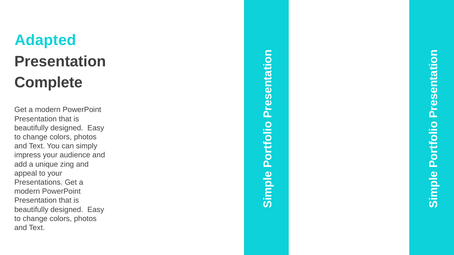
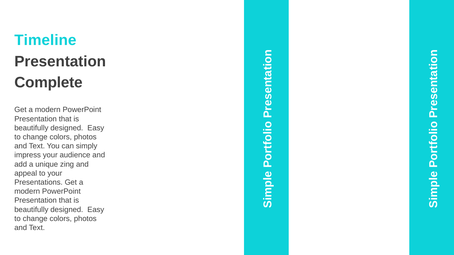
Adapted: Adapted -> Timeline
